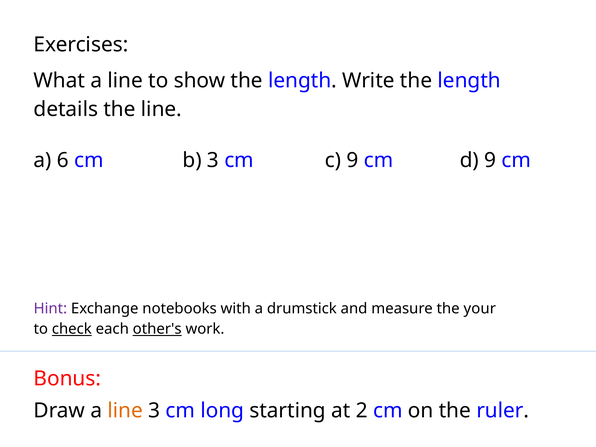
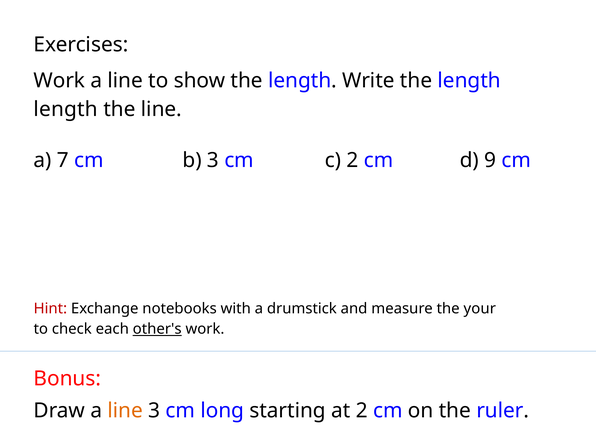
What at (59, 81): What -> Work
details at (66, 109): details -> length
6: 6 -> 7
c 9: 9 -> 2
Hint colour: purple -> red
check underline: present -> none
